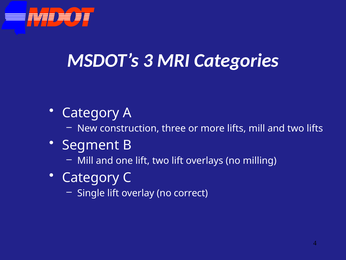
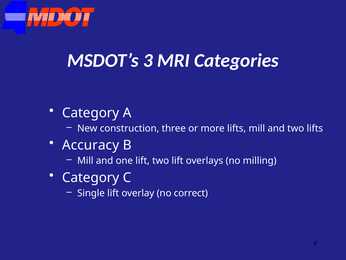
Segment: Segment -> Accuracy
